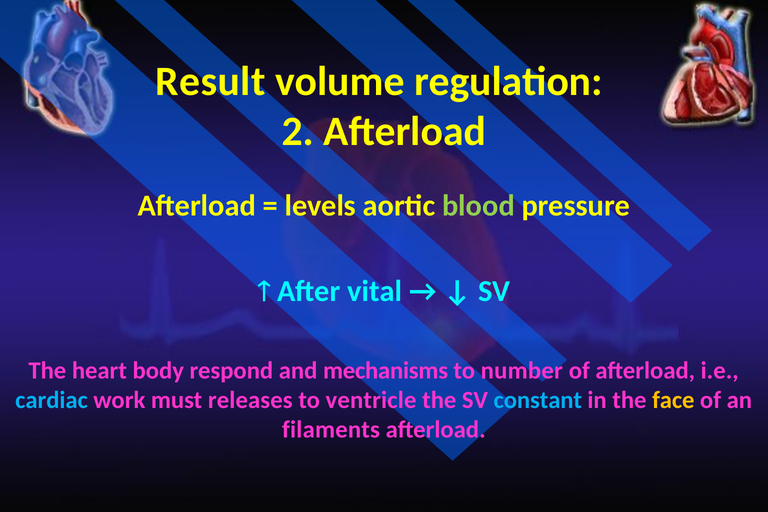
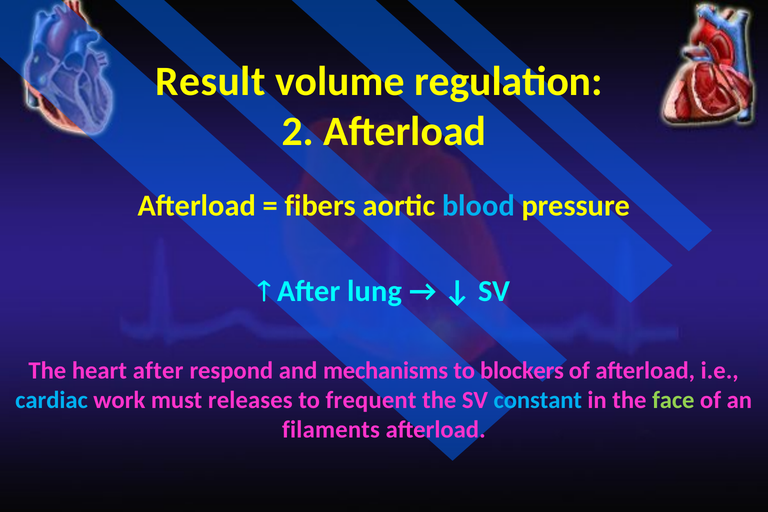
levels: levels -> fibers
blood colour: light green -> light blue
vital: vital -> lung
heart body: body -> after
number: number -> blockers
ventricle: ventricle -> frequent
face colour: yellow -> light green
